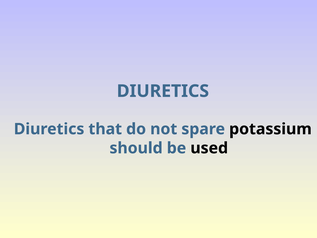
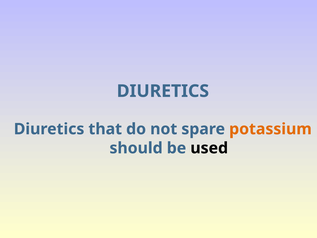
potassium colour: black -> orange
